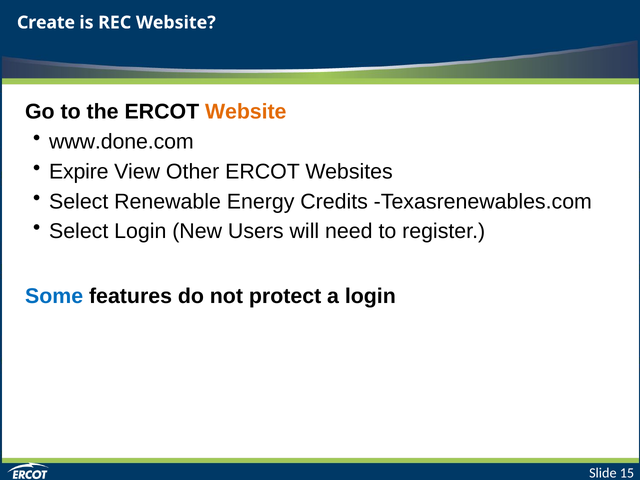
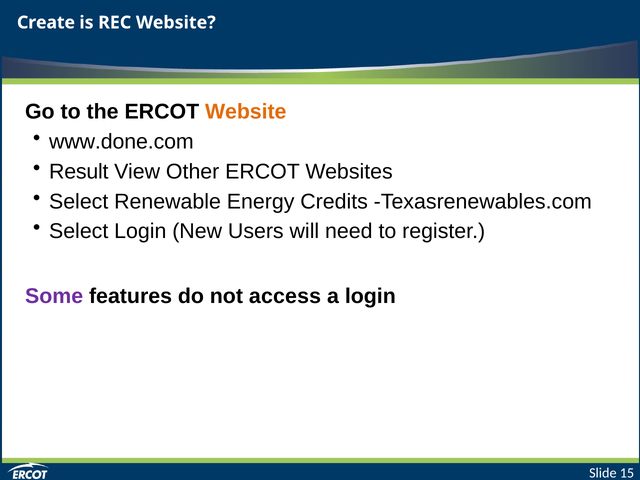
Expire: Expire -> Result
Some colour: blue -> purple
protect: protect -> access
